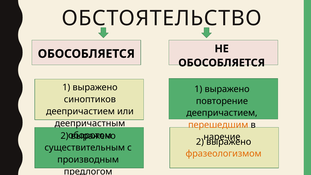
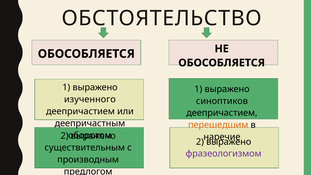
синоптиков: синоптиков -> изученного
повторение: повторение -> синоптиков
фразеологизмом colour: orange -> purple
